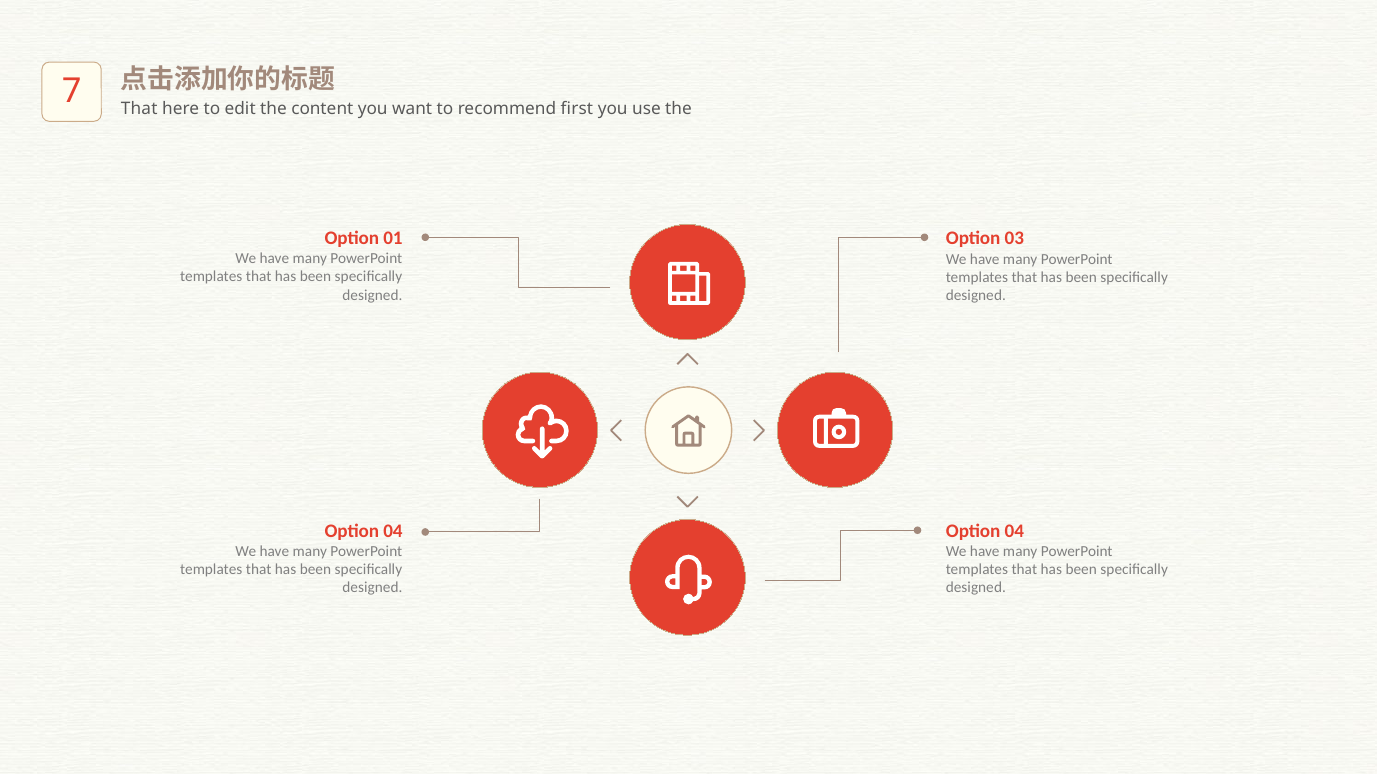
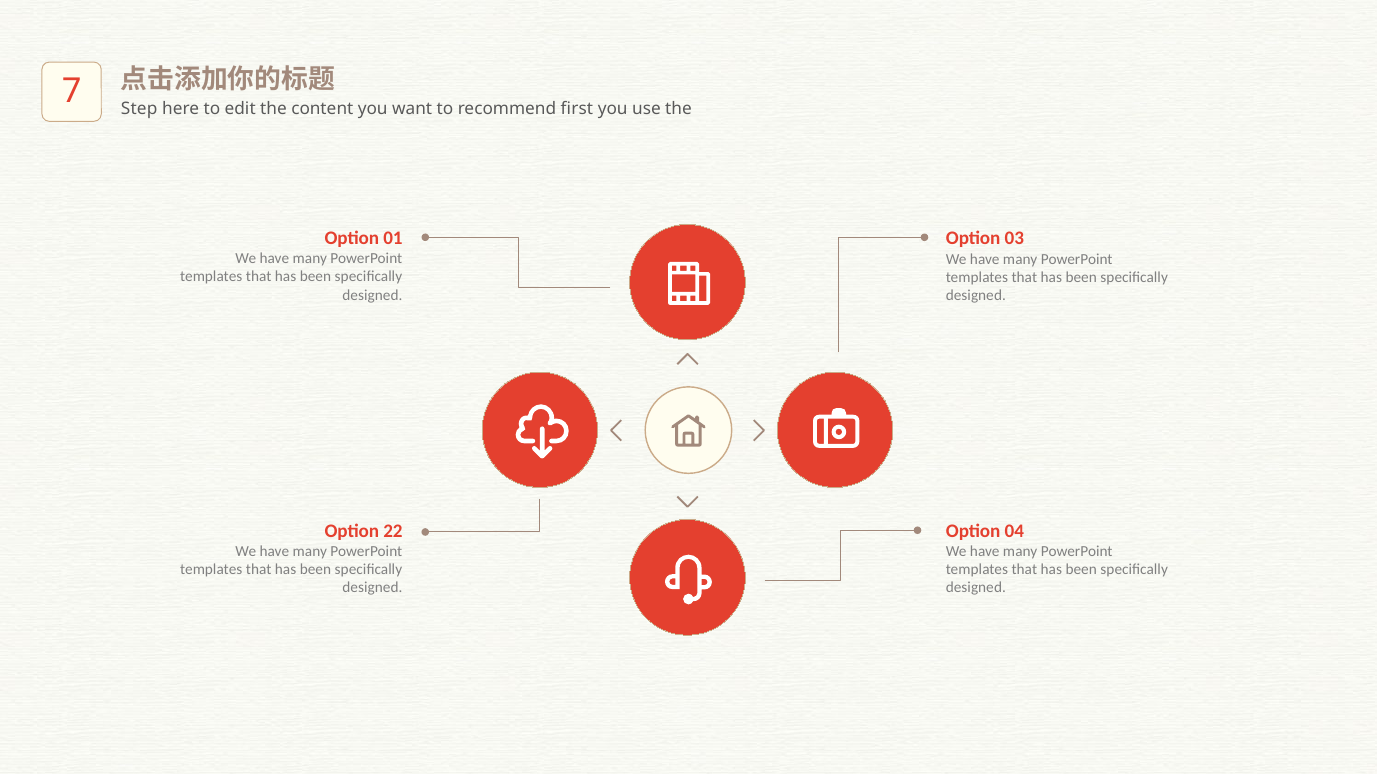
That at (139, 109): That -> Step
04 at (393, 531): 04 -> 22
